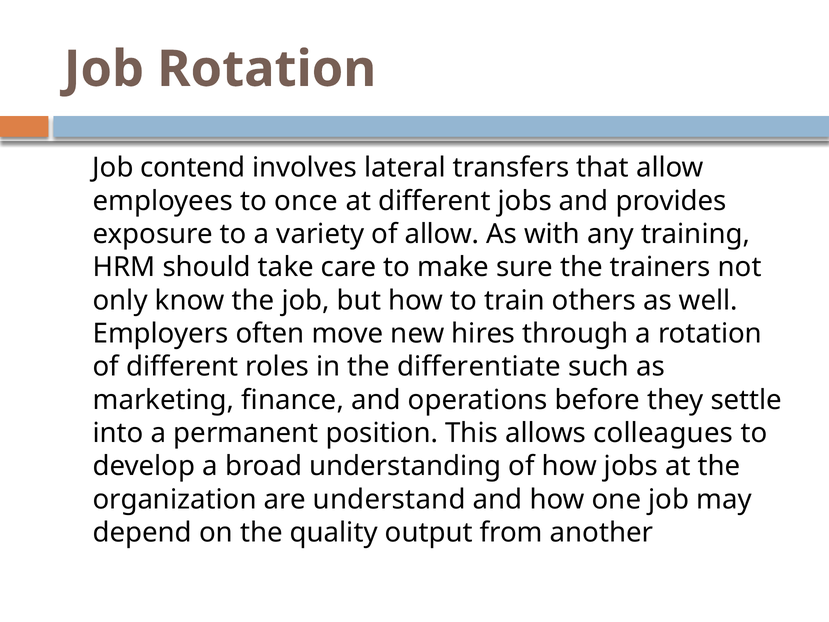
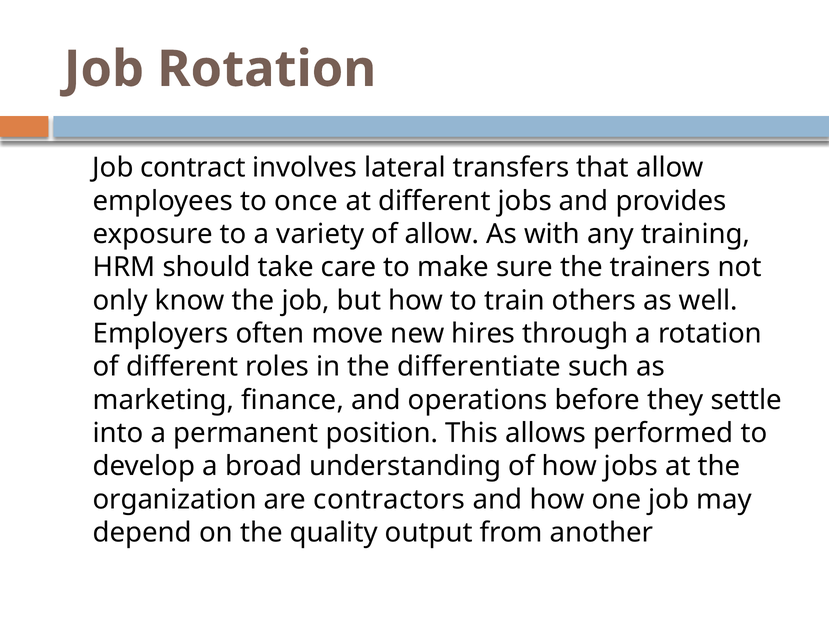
contend: contend -> contract
colleagues: colleagues -> performed
understand: understand -> contractors
